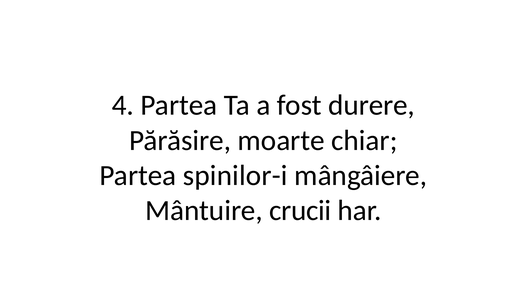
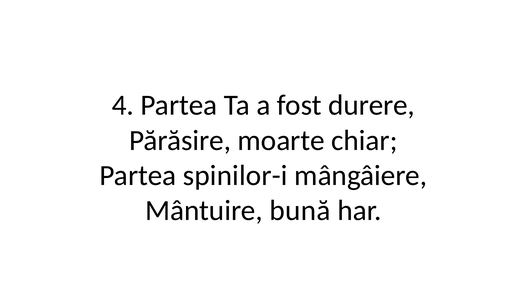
crucii: crucii -> bună
